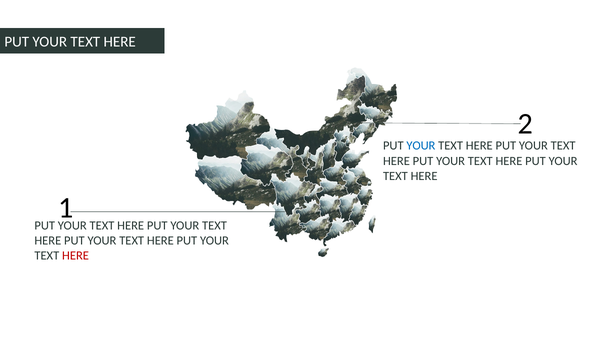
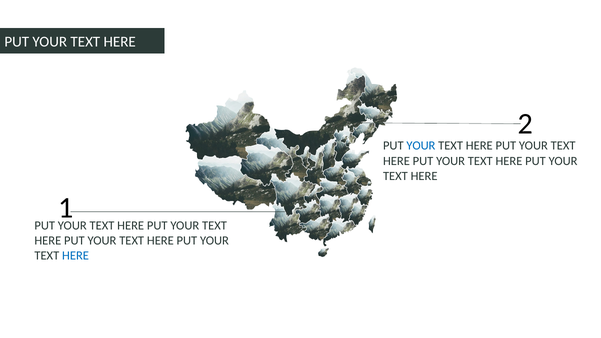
HERE at (76, 256) colour: red -> blue
